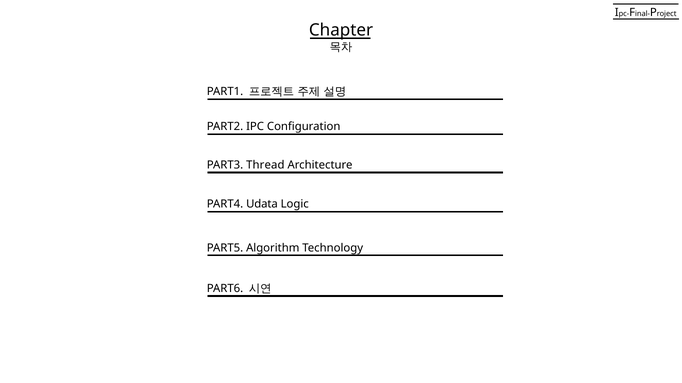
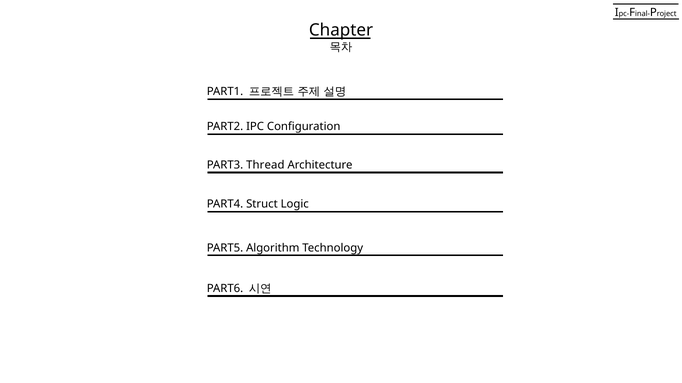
Udata: Udata -> Struct
